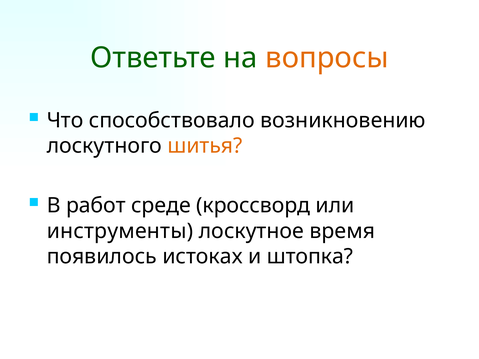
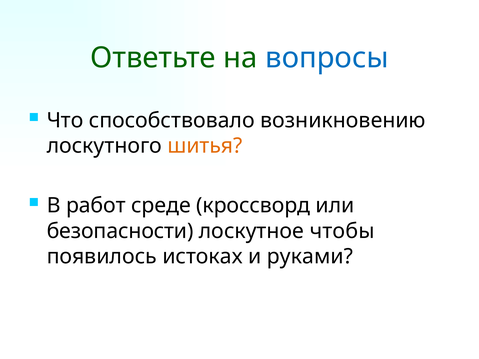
вопросы colour: orange -> blue
инструменты: инструменты -> безопасности
время: время -> чтобы
штопка: штопка -> руками
